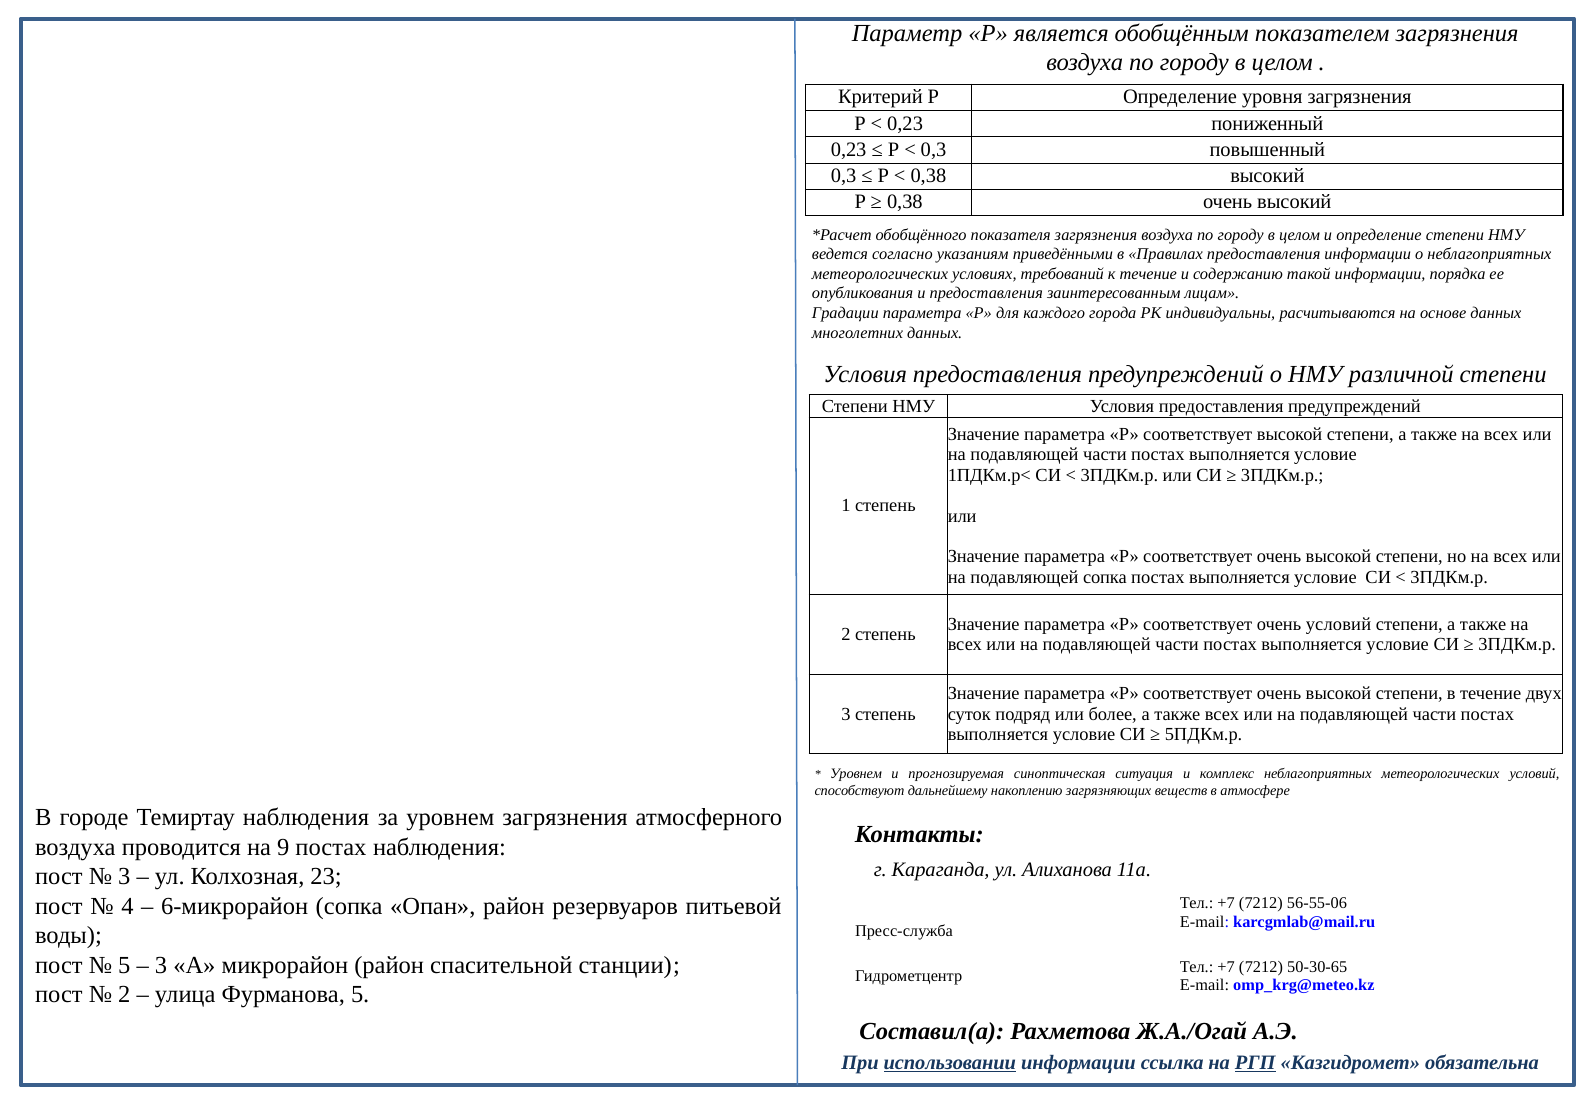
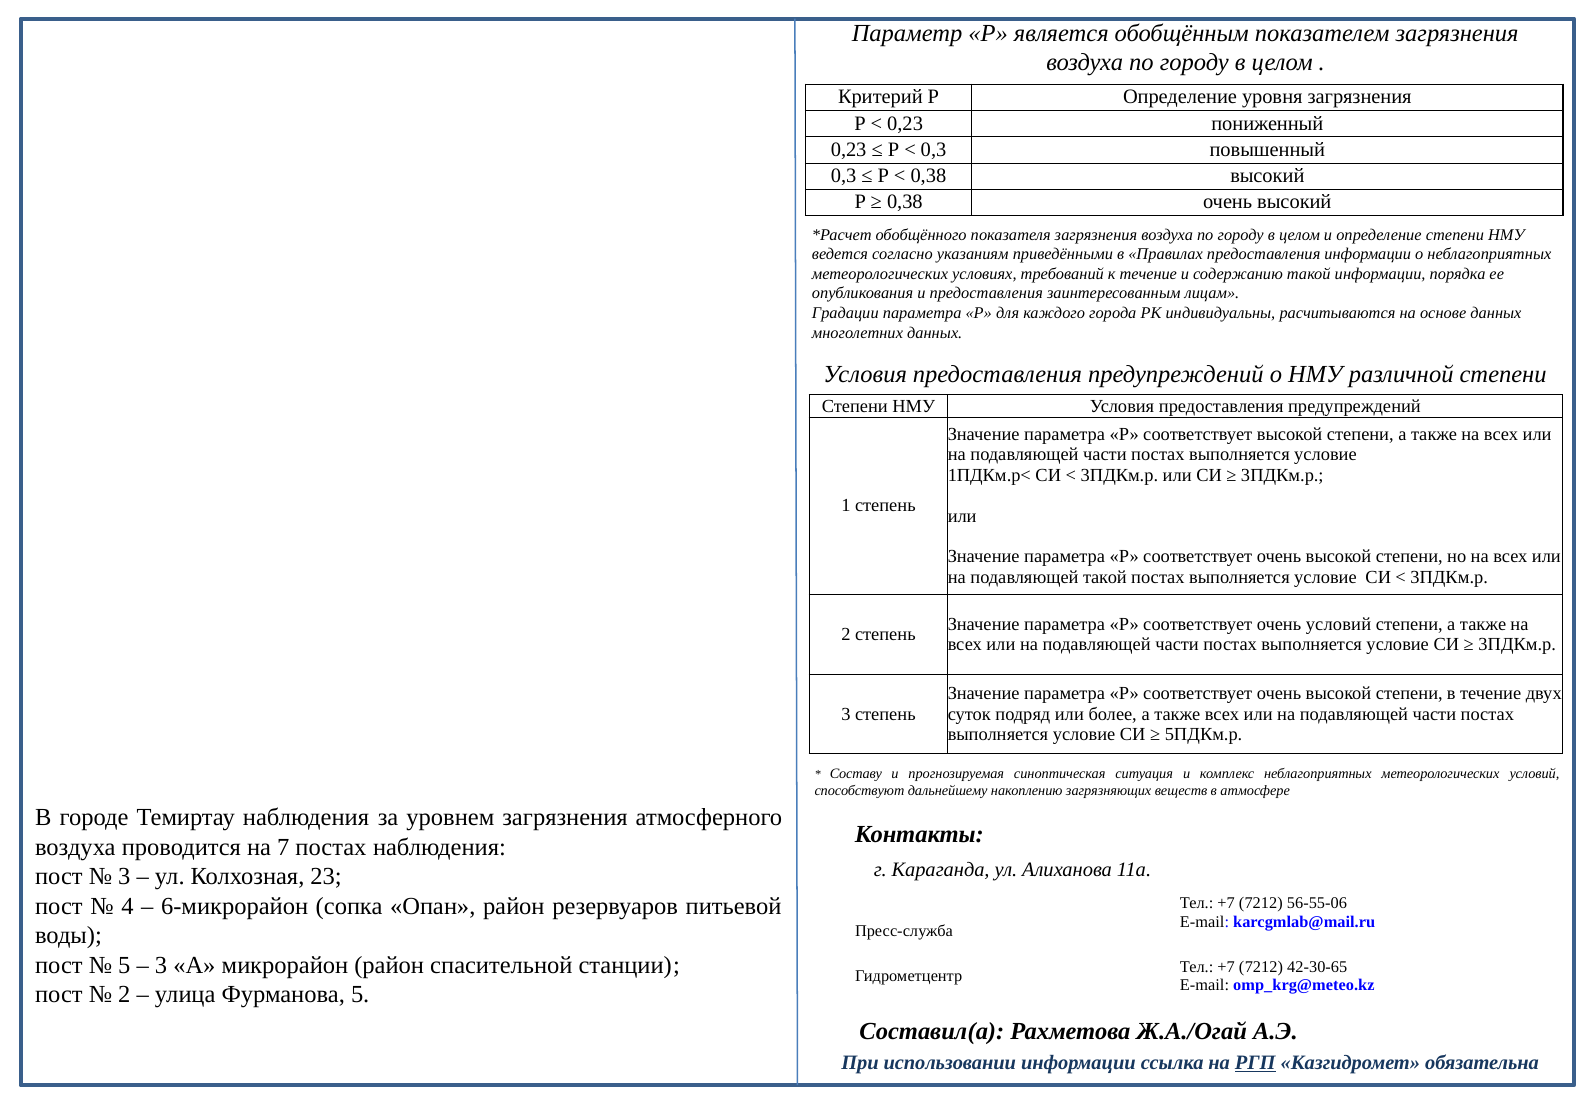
подавляющей сопка: сопка -> такой
Уровнем at (856, 773): Уровнем -> Составу
9: 9 -> 7
50-30-65: 50-30-65 -> 42-30-65
использовании underline: present -> none
